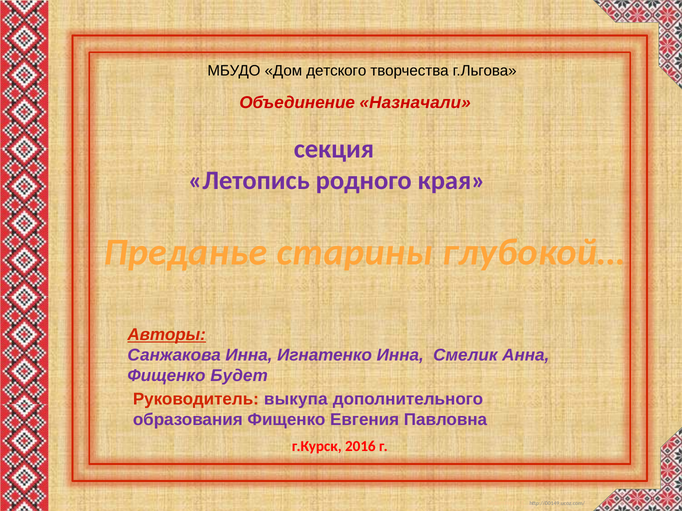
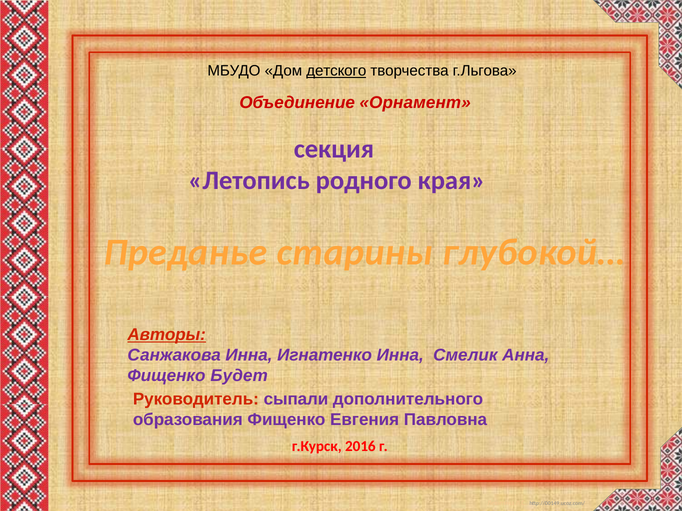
детского underline: none -> present
Назначали: Назначали -> Орнамент
выкупа: выкупа -> сыпали
